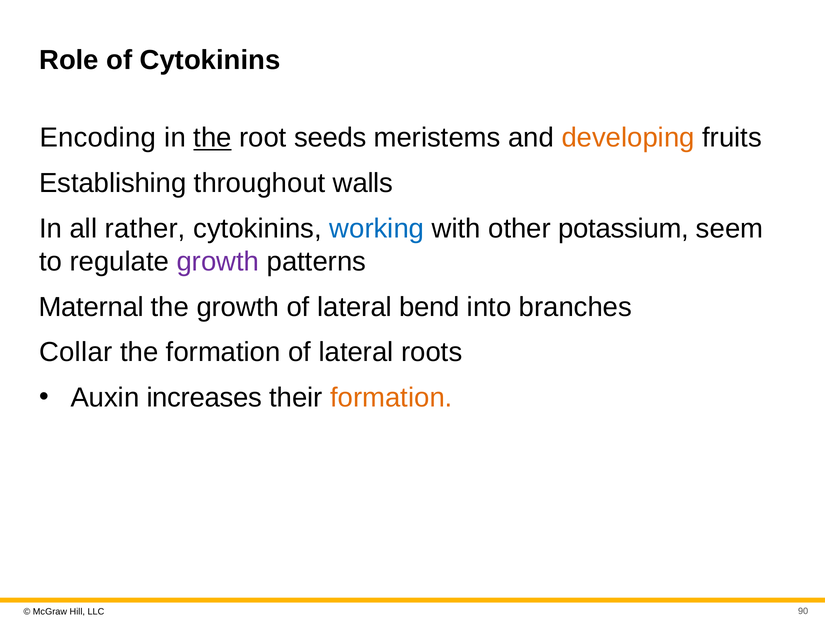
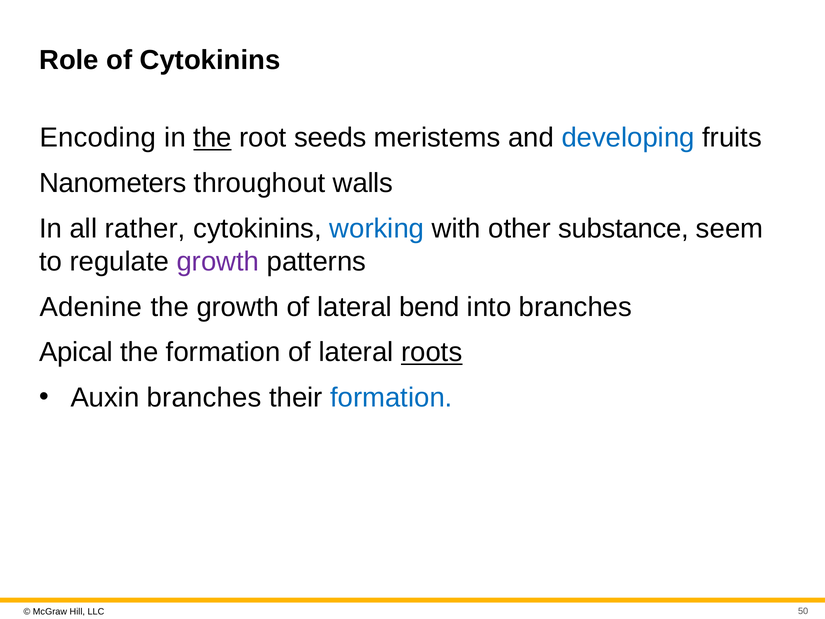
developing colour: orange -> blue
Establishing: Establishing -> Nanometers
potassium: potassium -> substance
Maternal: Maternal -> Adenine
Collar: Collar -> Apical
roots underline: none -> present
Auxin increases: increases -> branches
formation at (391, 398) colour: orange -> blue
90: 90 -> 50
